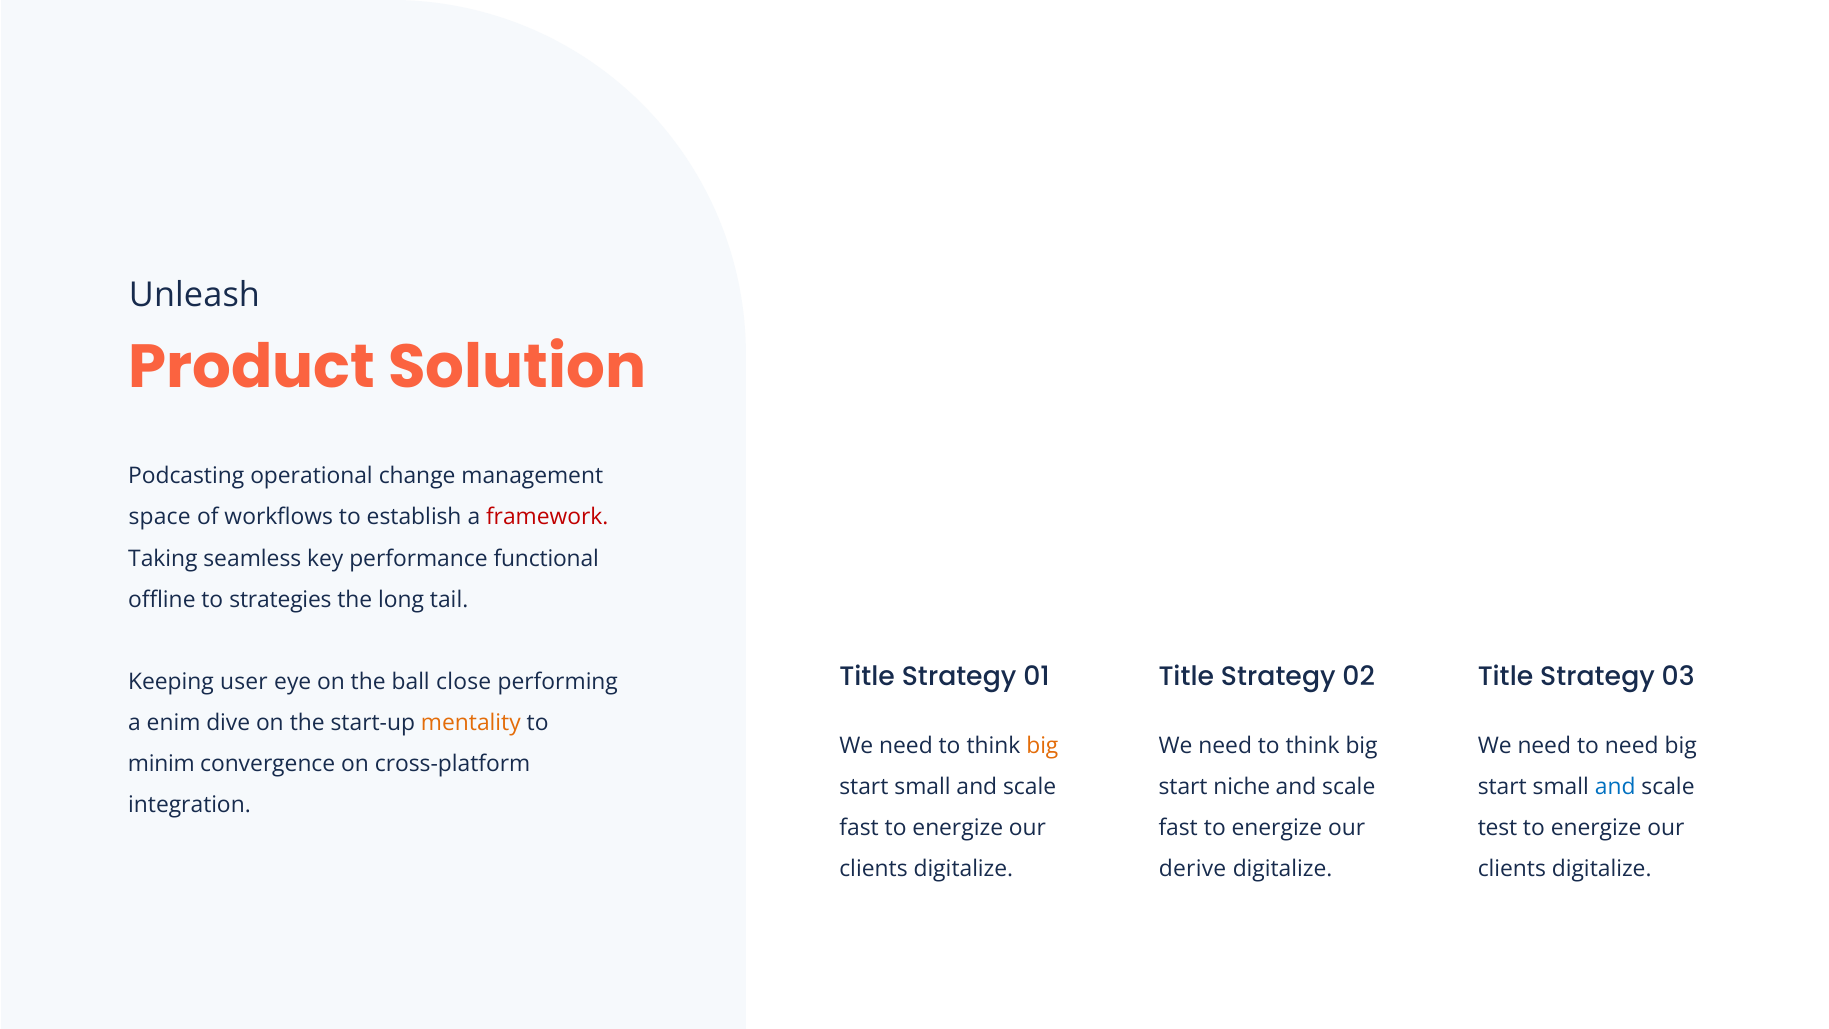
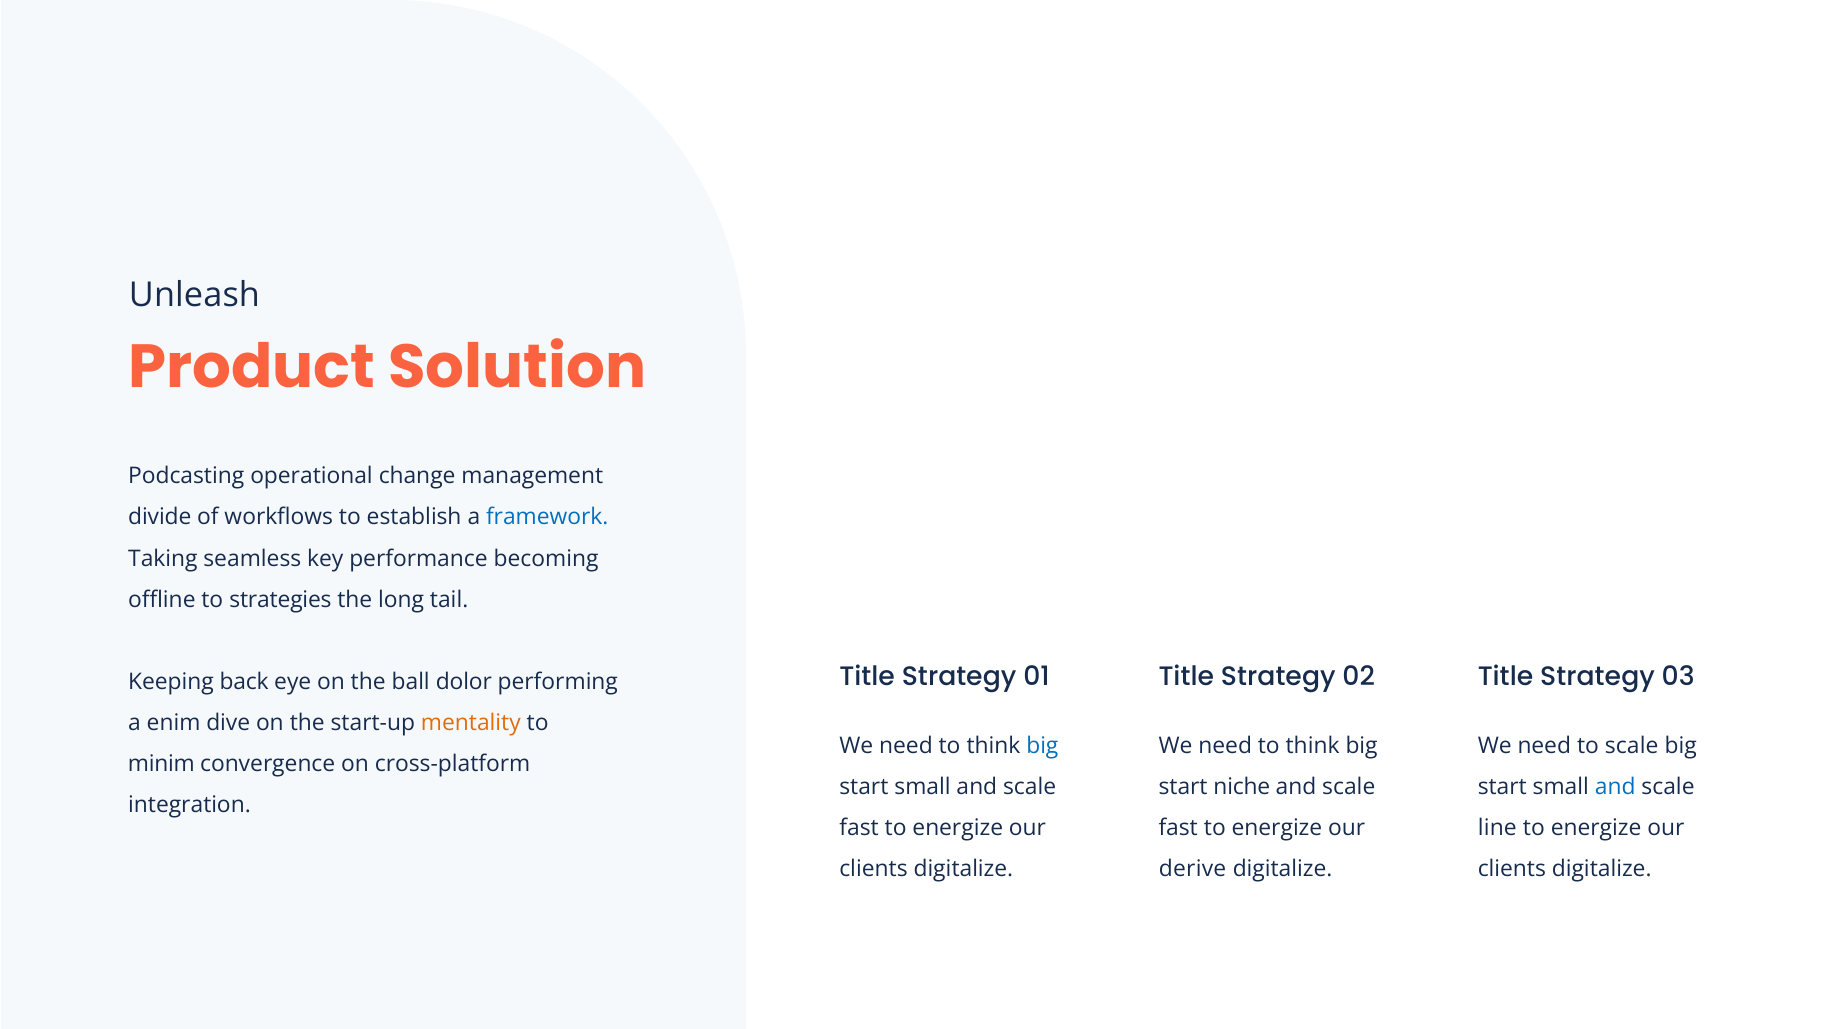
space: space -> divide
framework colour: red -> blue
functional: functional -> becoming
user: user -> back
close: close -> dolor
big at (1042, 745) colour: orange -> blue
to need: need -> scale
test: test -> line
